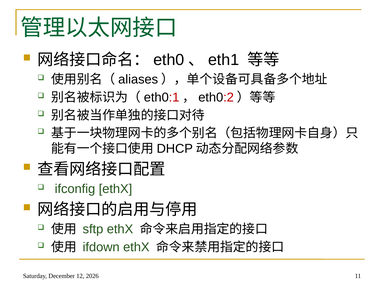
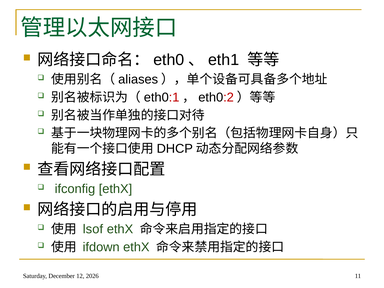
sftp: sftp -> lsof
